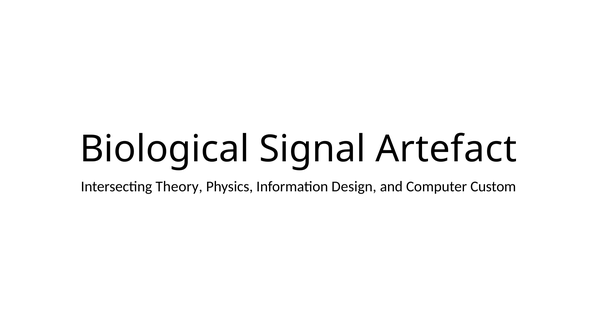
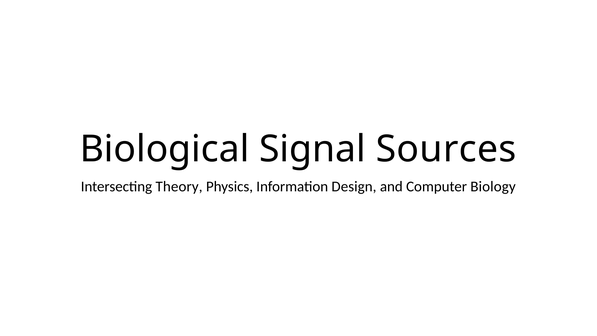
Artefact: Artefact -> Sources
Custom: Custom -> Biology
